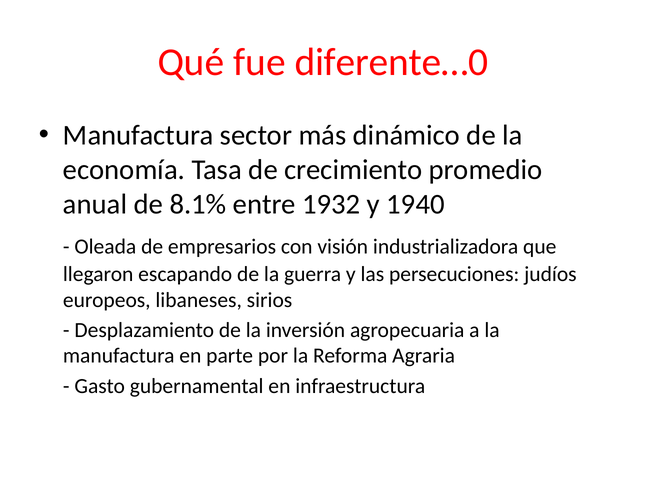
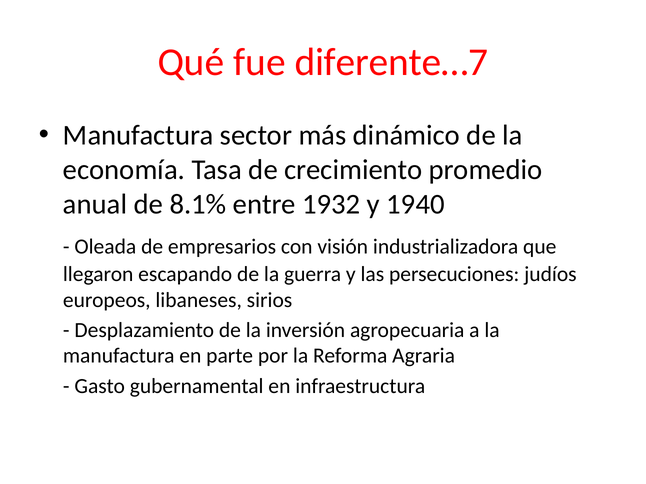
diferente…0: diferente…0 -> diferente…7
